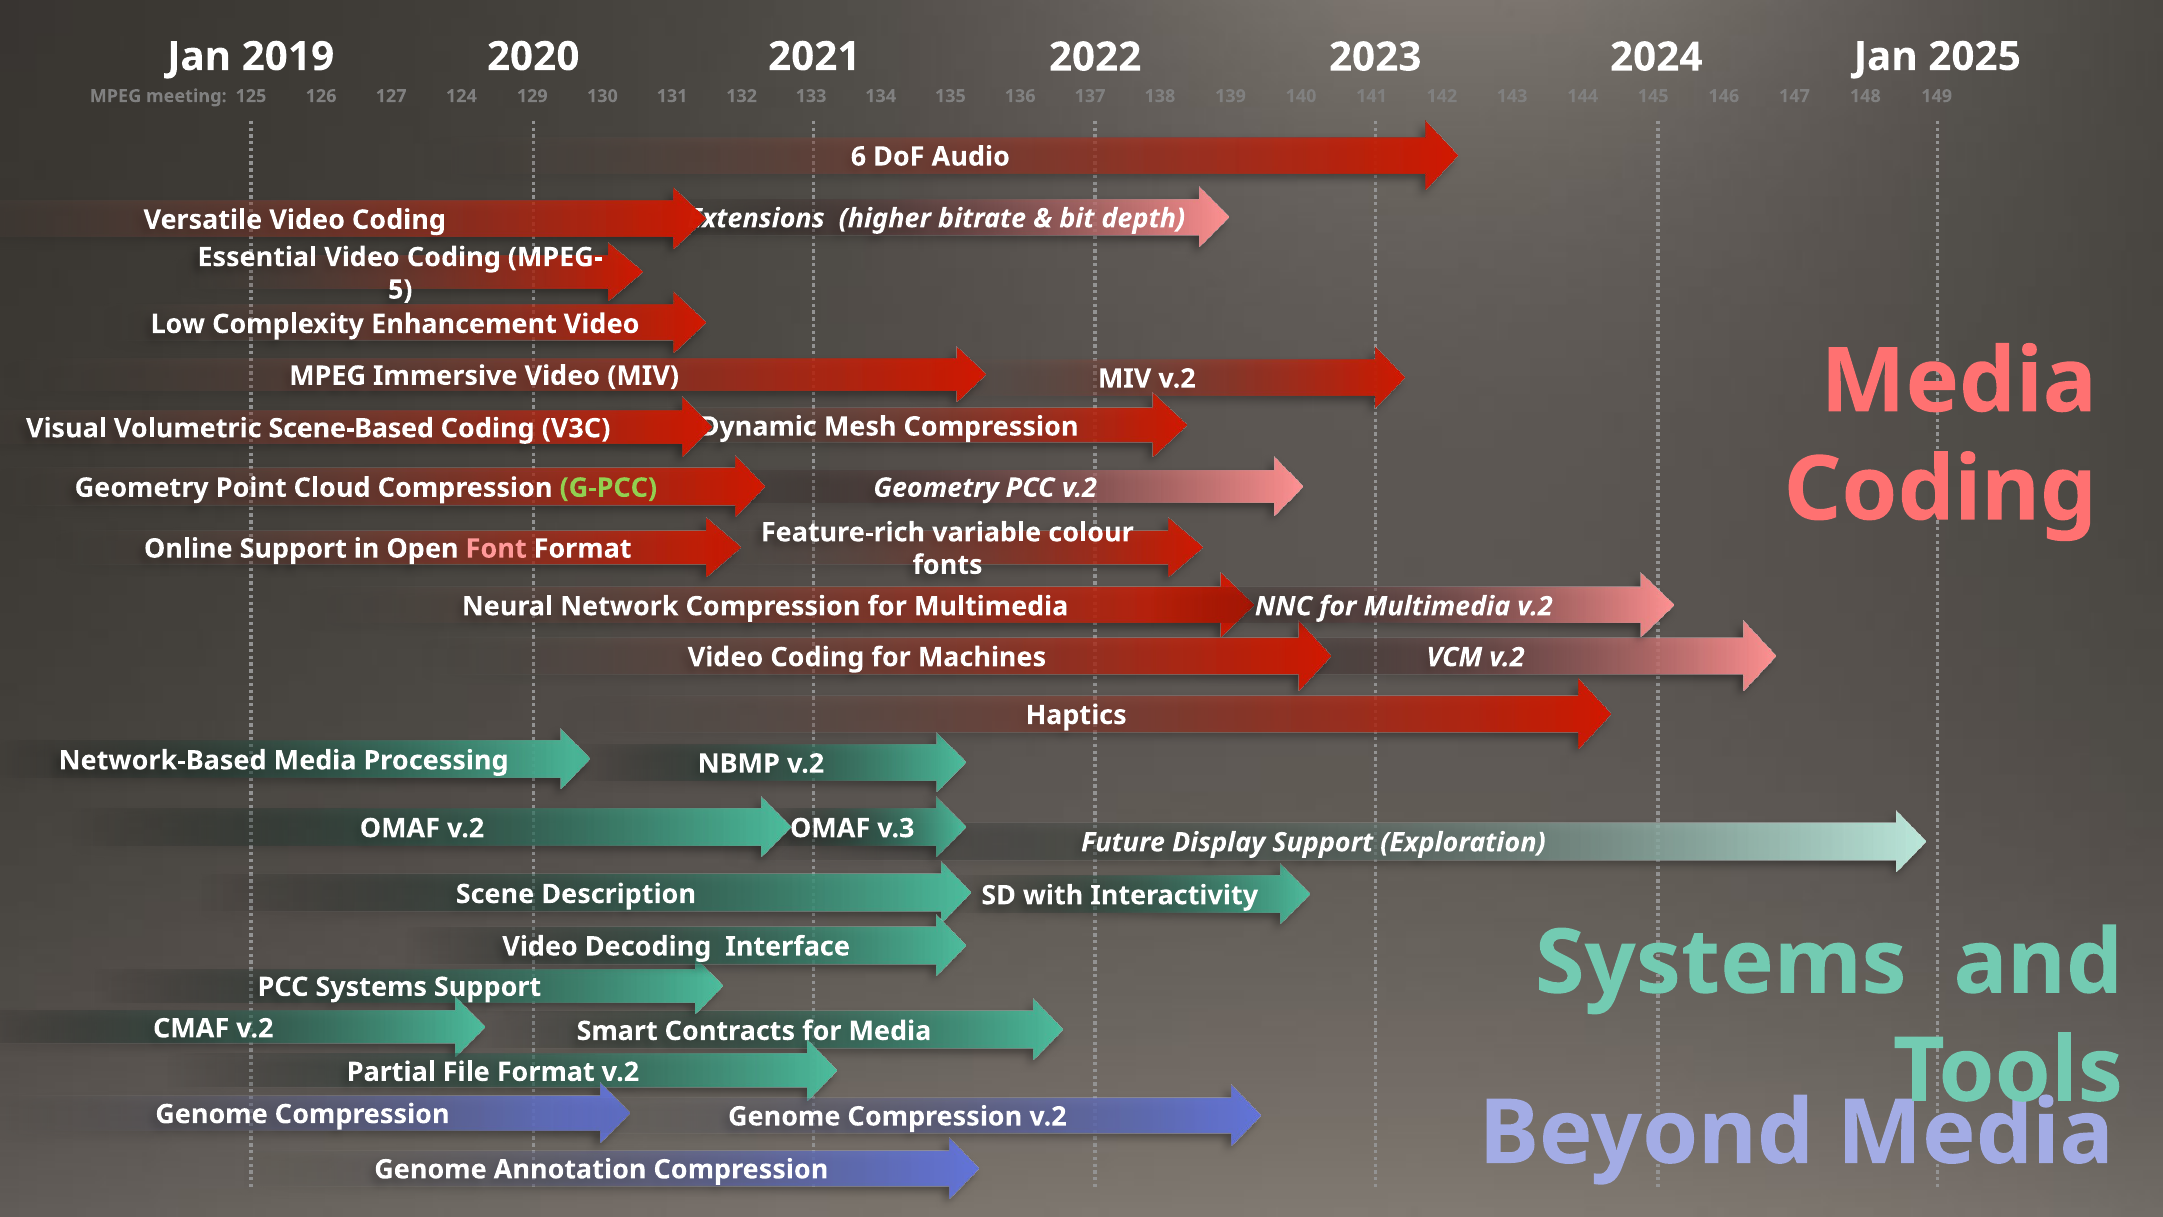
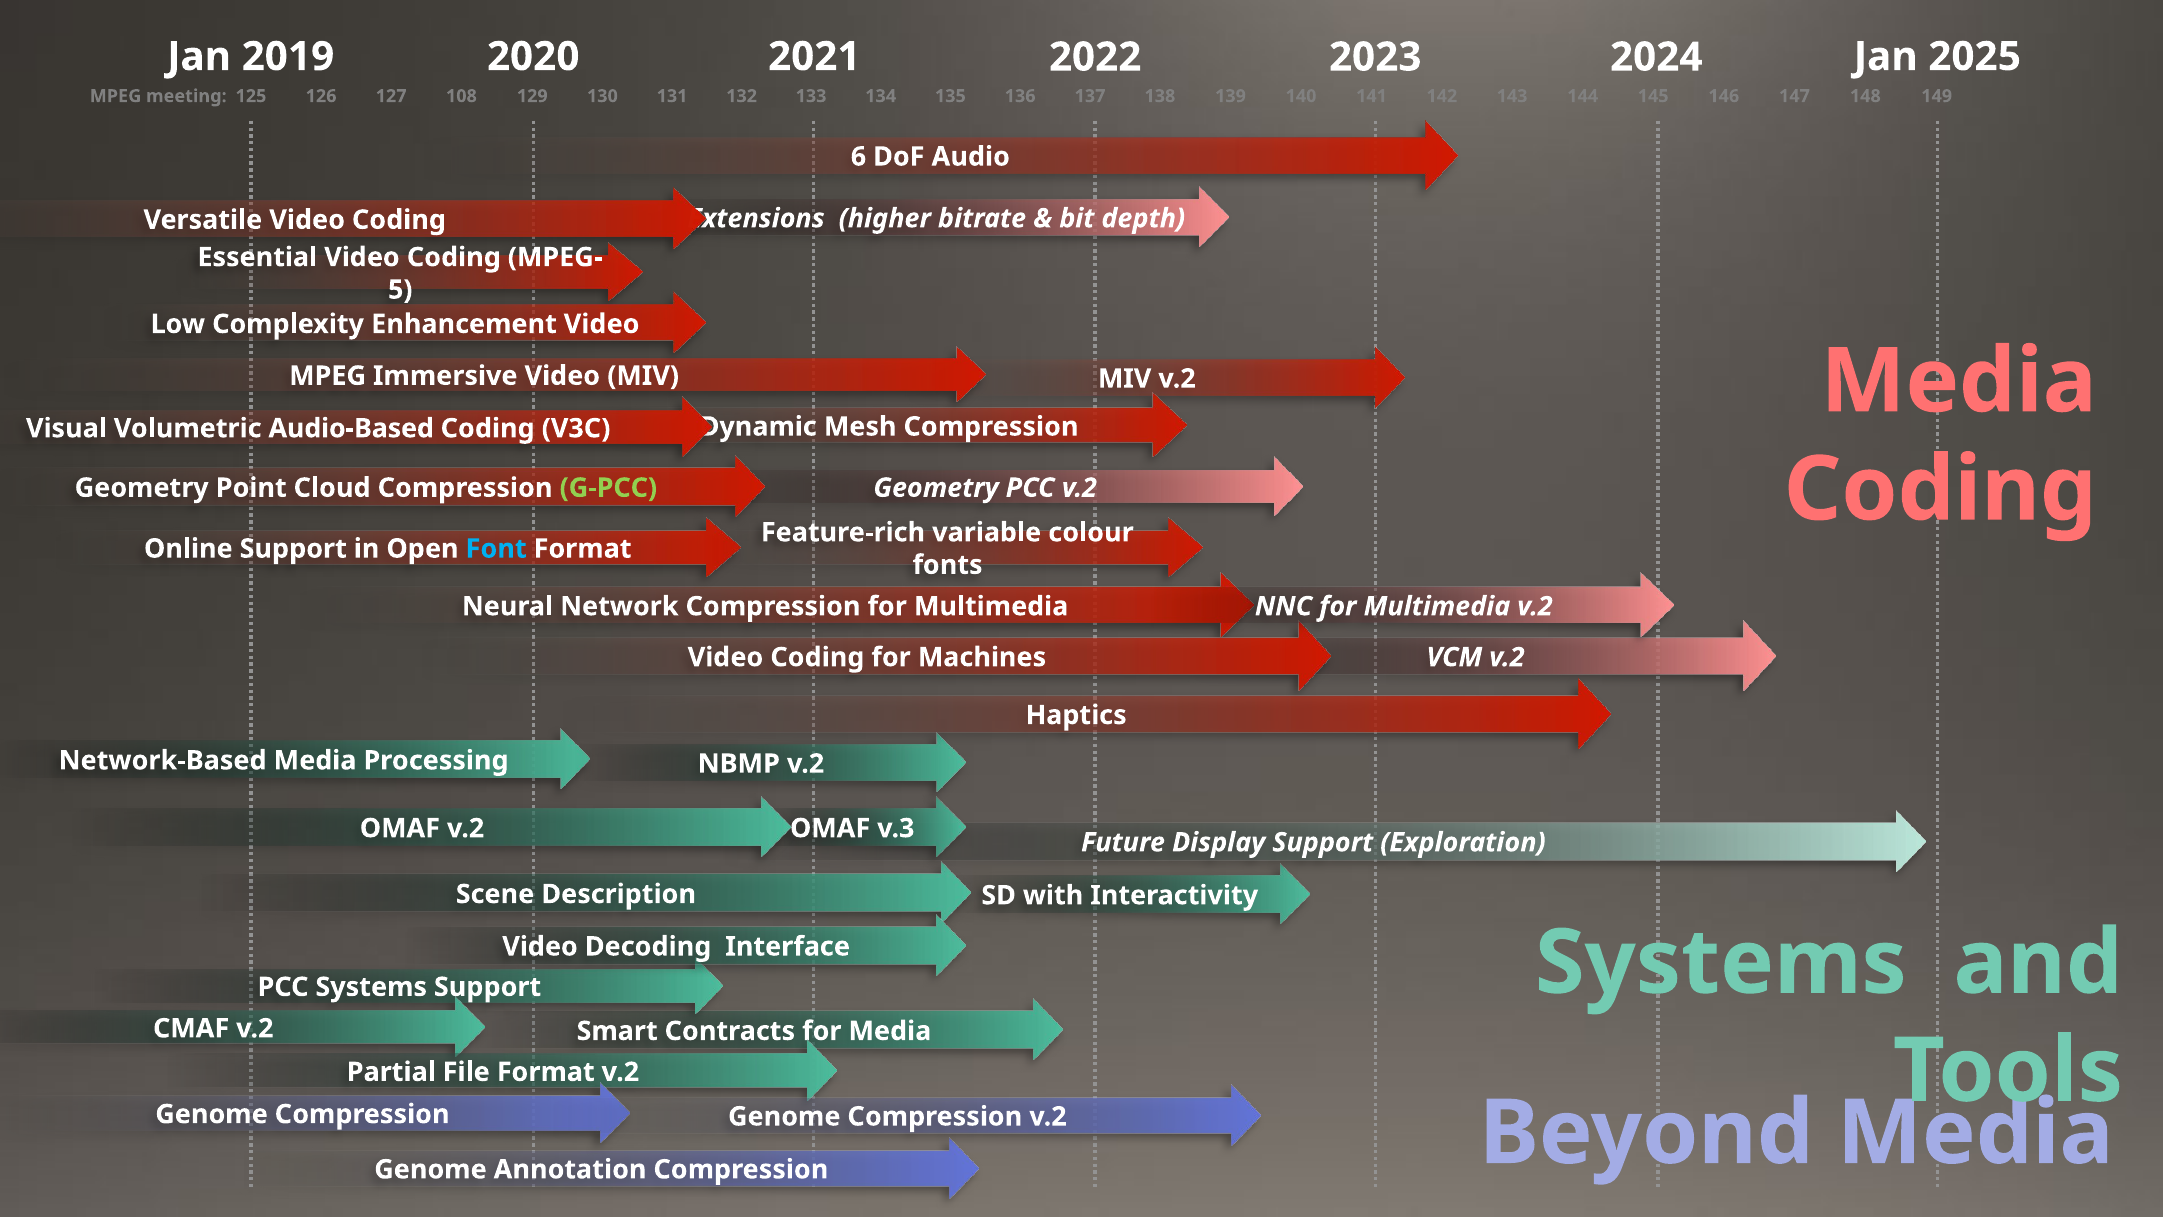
124: 124 -> 108
Scene-Based: Scene-Based -> Audio-Based
Font colour: pink -> light blue
